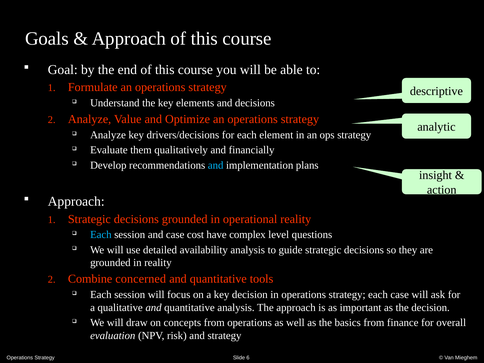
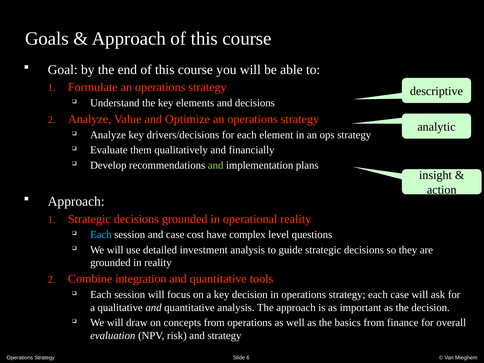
and at (216, 165) colour: light blue -> light green
availability: availability -> investment
concerned: concerned -> integration
